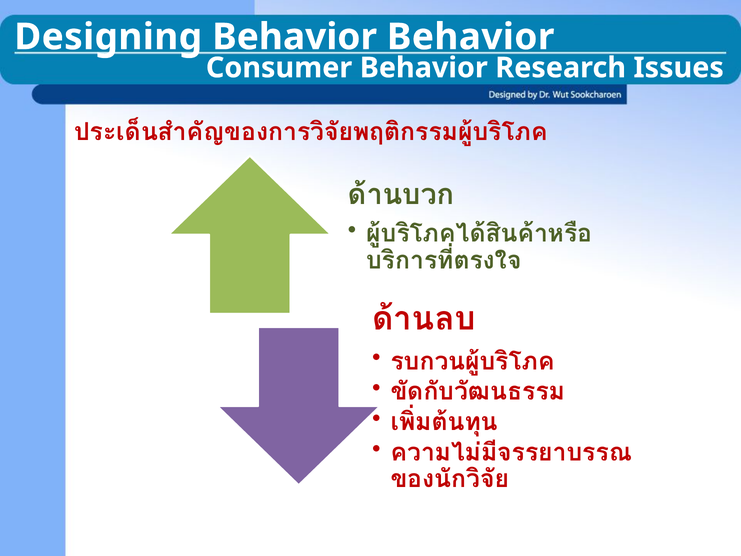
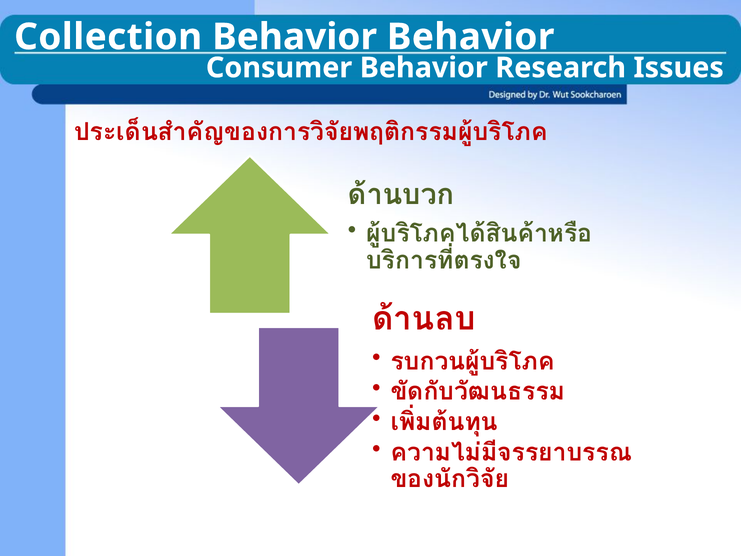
Designing: Designing -> Collection
